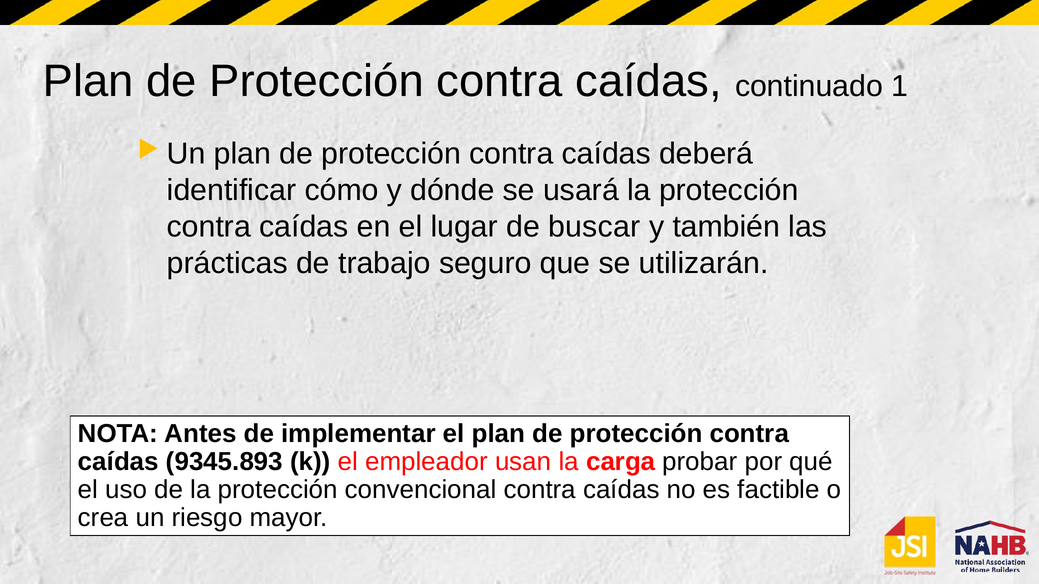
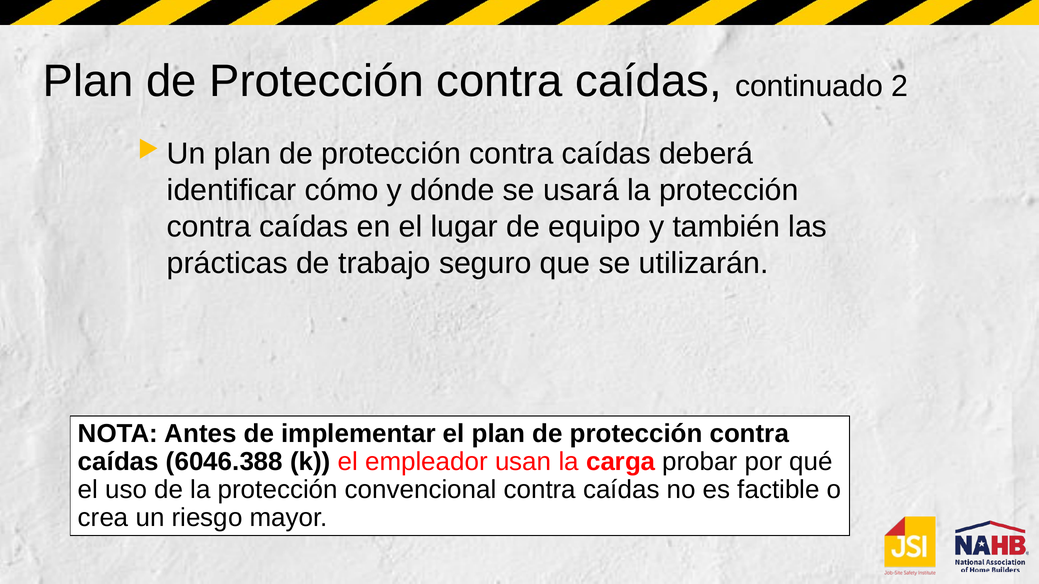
1: 1 -> 2
buscar: buscar -> equipo
9345.893: 9345.893 -> 6046.388
